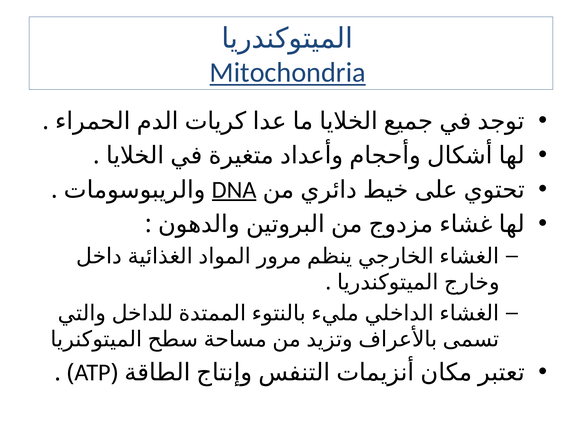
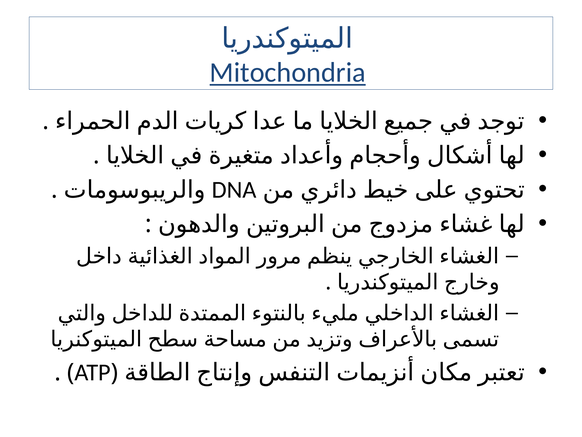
DNA underline: present -> none
